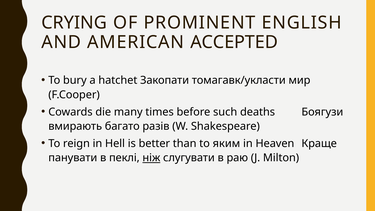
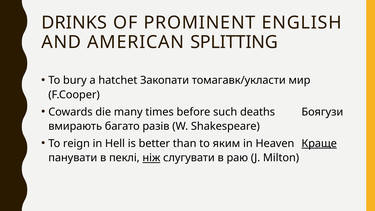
CRYING: CRYING -> DRINKS
ACCEPTED: ACCEPTED -> SPLITTING
Краще underline: none -> present
